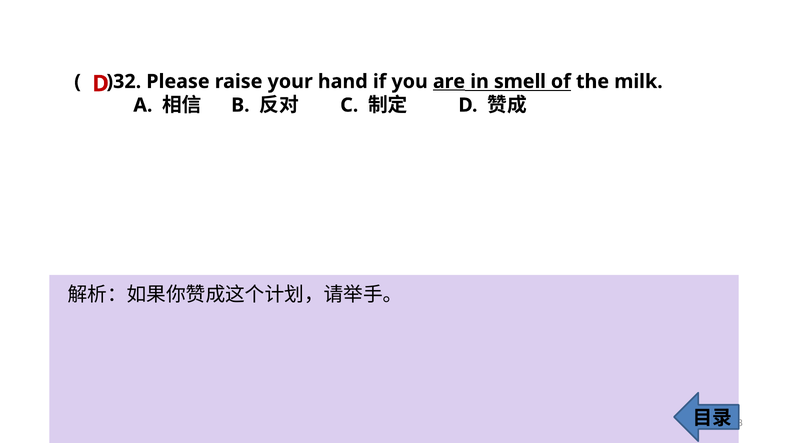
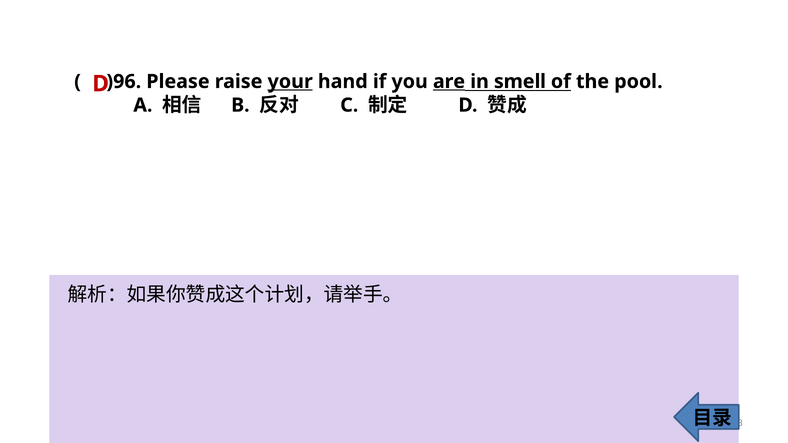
)32: )32 -> )96
your underline: none -> present
milk: milk -> pool
